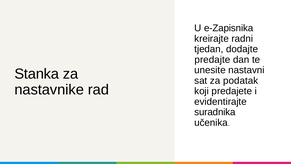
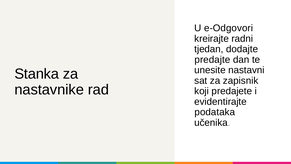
e-Zapisnika: e-Zapisnika -> e-Odgovori
podatak: podatak -> zapisnik
suradnika: suradnika -> podataka
